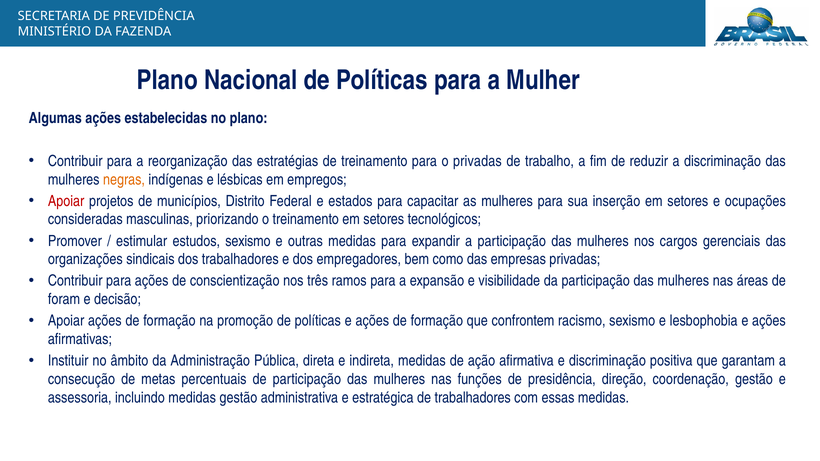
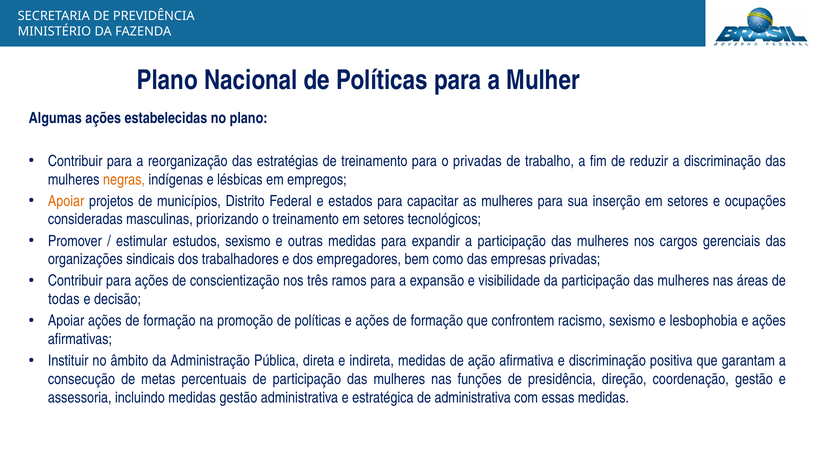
Apoiar at (66, 201) colour: red -> orange
foram: foram -> todas
de trabalhadores: trabalhadores -> administrativa
